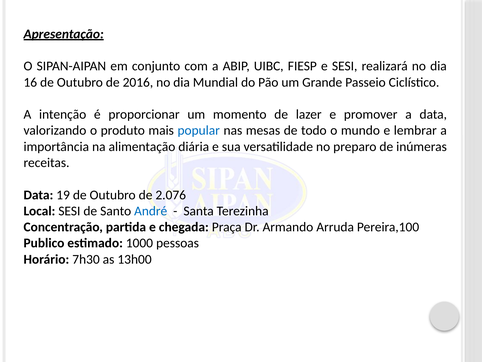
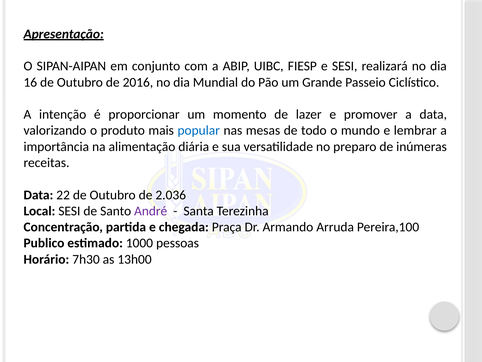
19: 19 -> 22
2.076: 2.076 -> 2.036
André colour: blue -> purple
